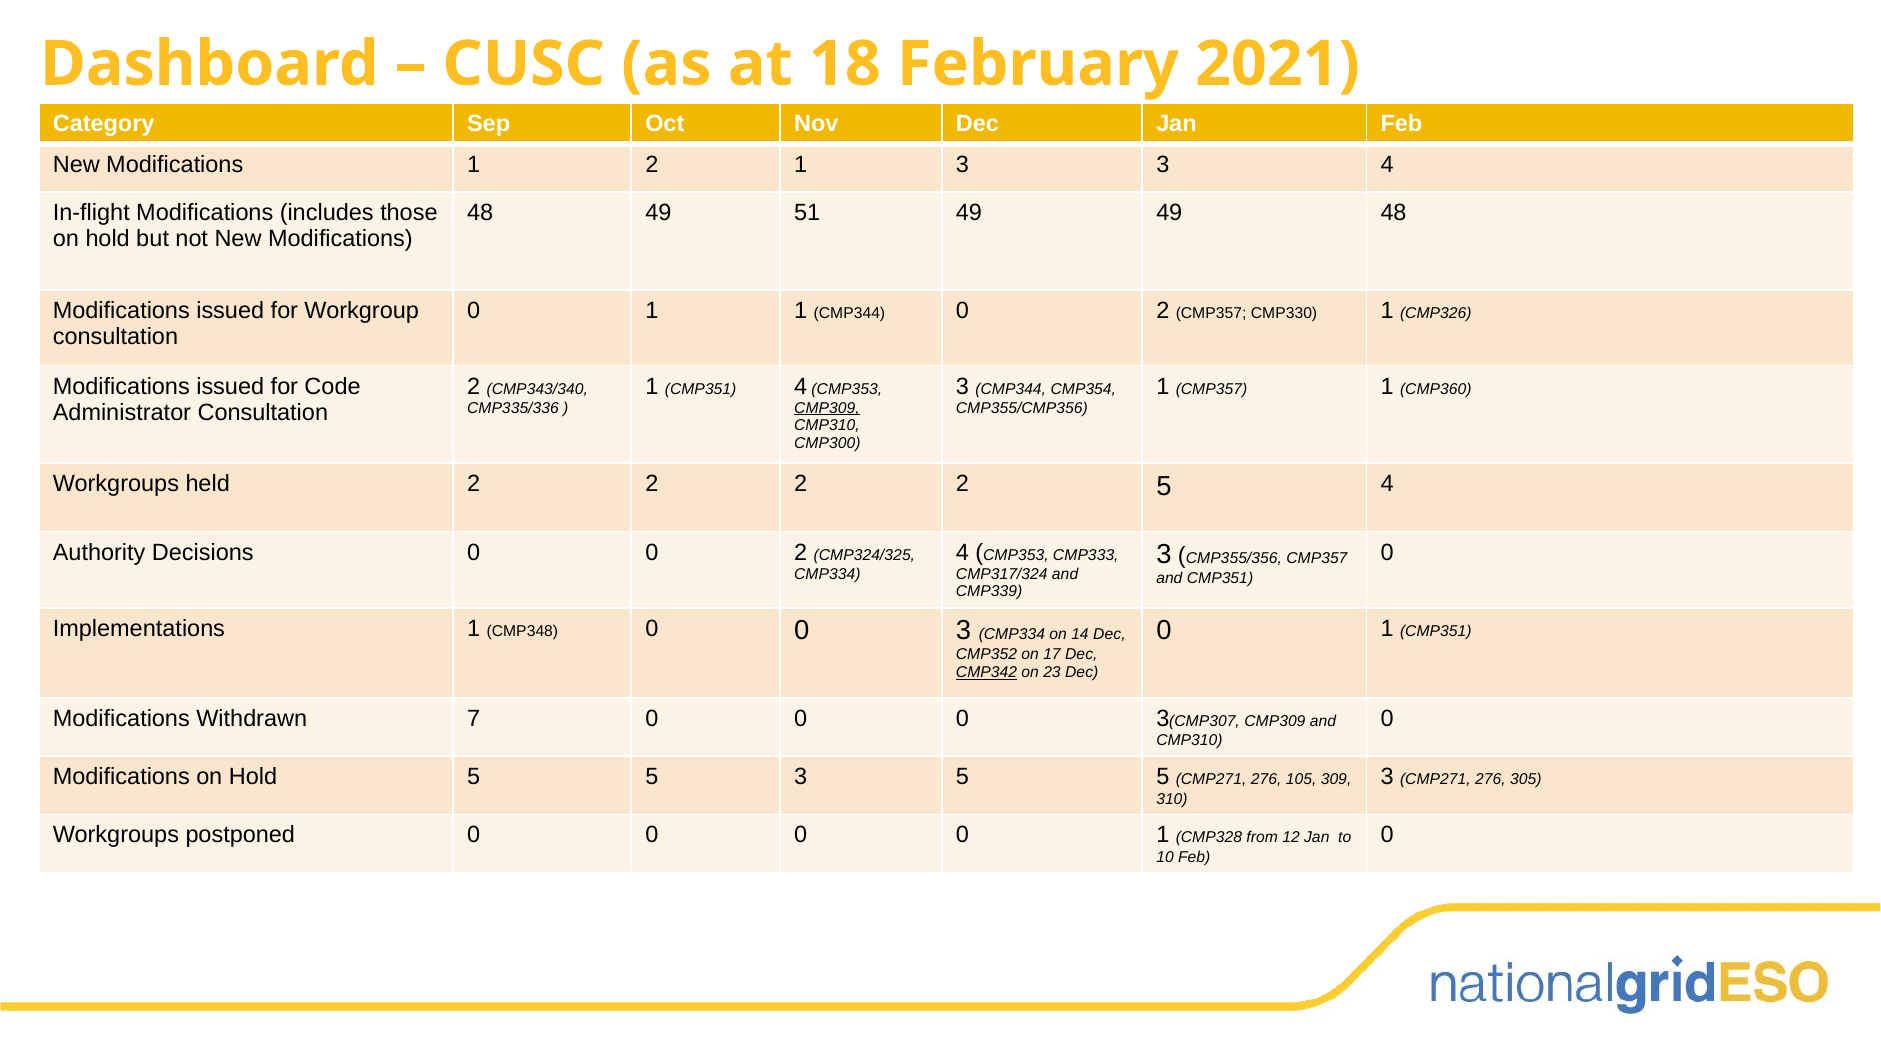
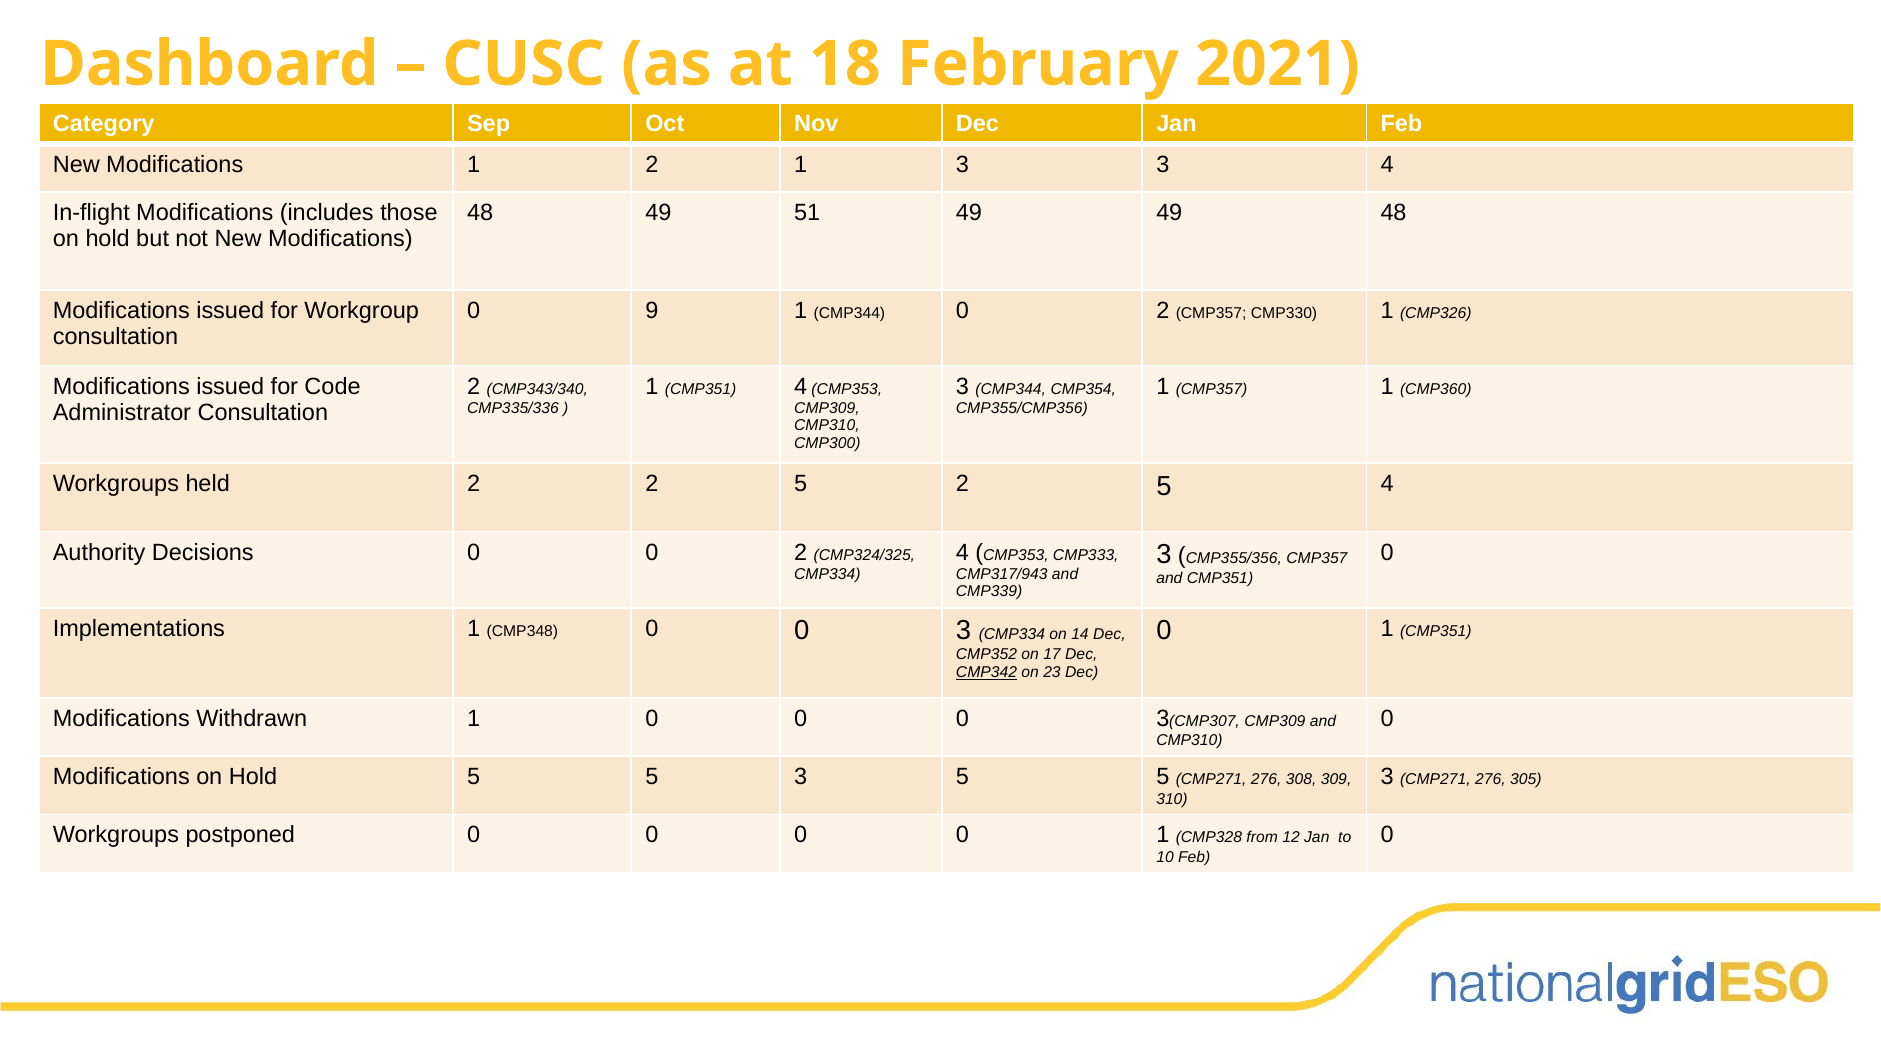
1 at (652, 310): 1 -> 9
CMP309 at (827, 408) underline: present -> none
held 2 2 2: 2 -> 5
CMP317/324: CMP317/324 -> CMP317/943
Withdrawn 7: 7 -> 1
105: 105 -> 308
